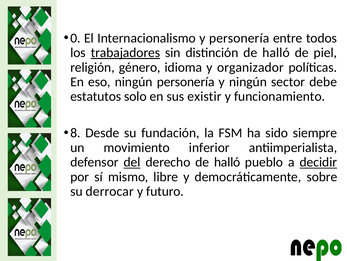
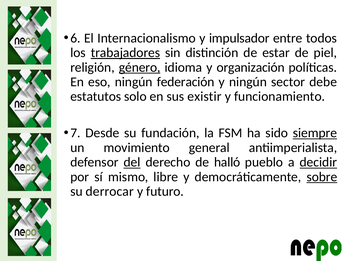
0: 0 -> 6
y personería: personería -> impulsador
distinción de halló: halló -> estar
género underline: none -> present
organizador: organizador -> organización
ningún personería: personería -> federación
8: 8 -> 7
siempre underline: none -> present
inferior: inferior -> general
sobre underline: none -> present
